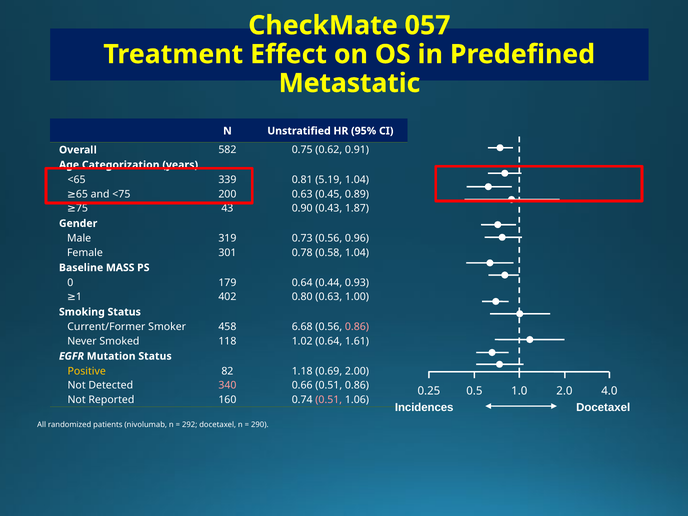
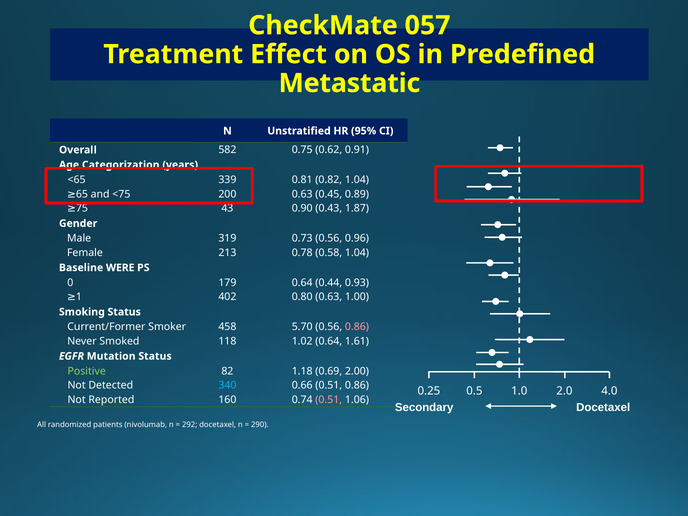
5.19: 5.19 -> 0.82
301: 301 -> 213
MASS: MASS -> WERE
6.68: 6.68 -> 5.70
Positive colour: yellow -> light green
340 colour: pink -> light blue
Incidences: Incidences -> Secondary
